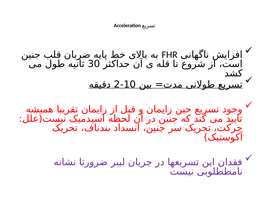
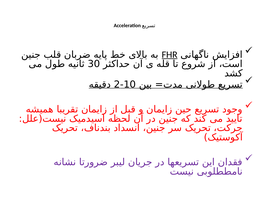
FHR underline: none -> present
